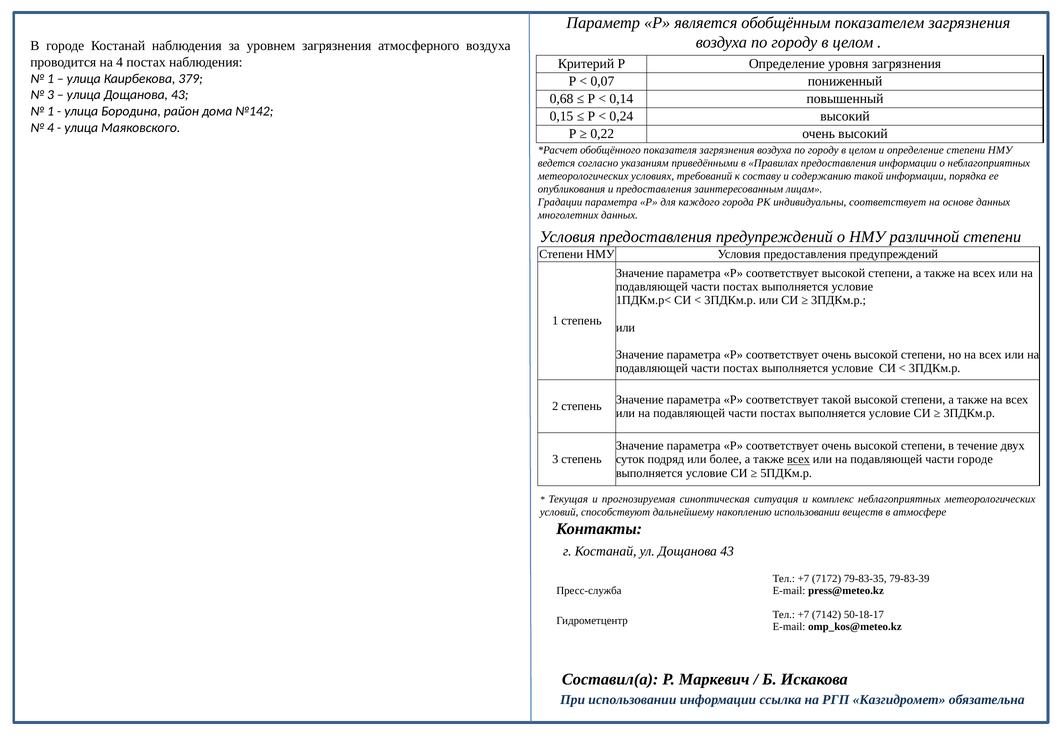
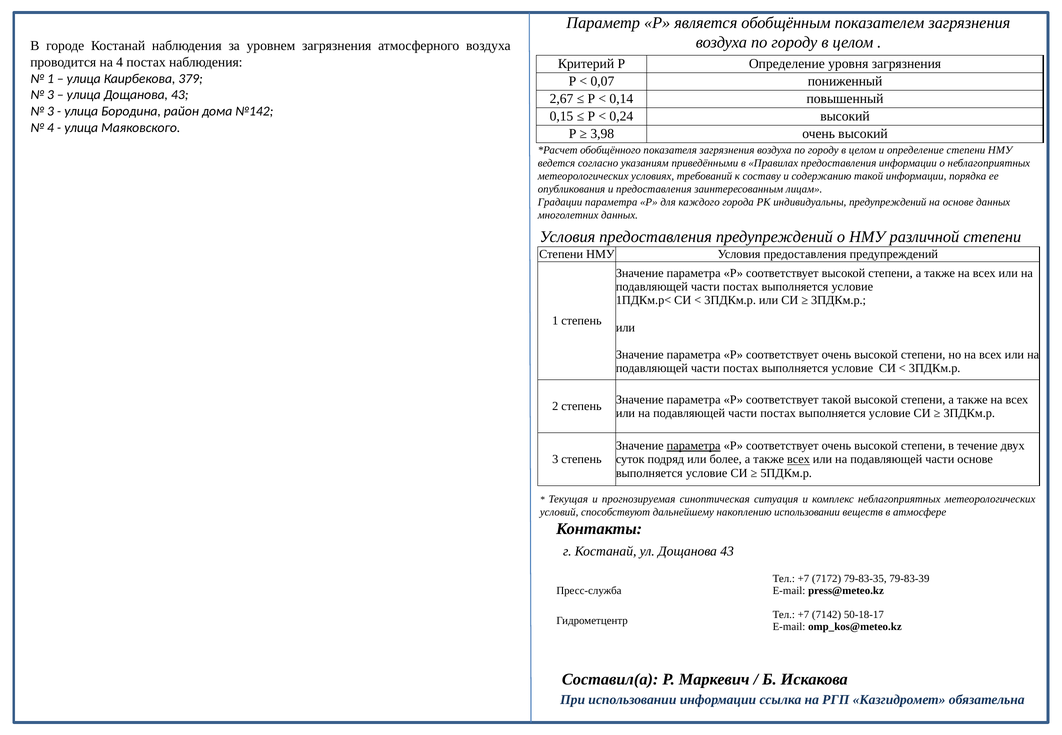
0,68: 0,68 -> 2,67
1 at (51, 111): 1 -> 3
0,22: 0,22 -> 3,98
индивидуальны соответствует: соответствует -> предупреждений
параметра at (694, 446) underline: none -> present
части городе: городе -> основе
